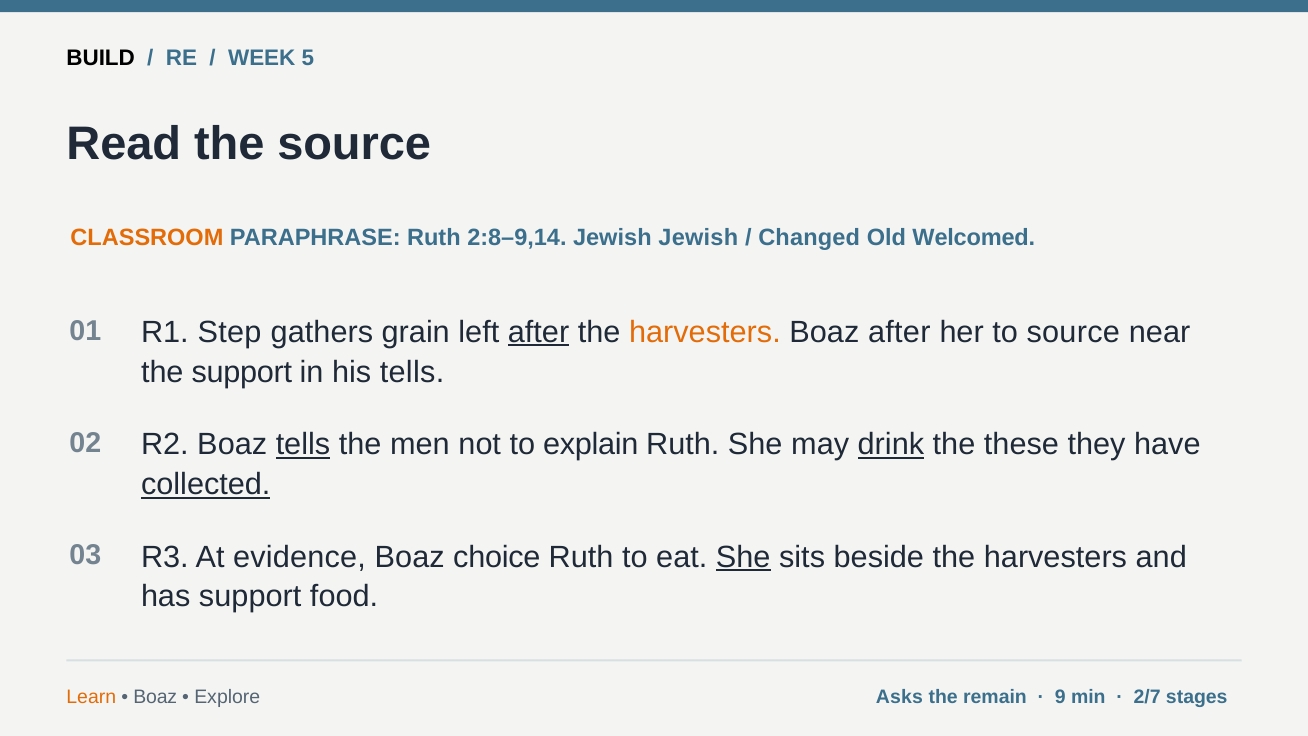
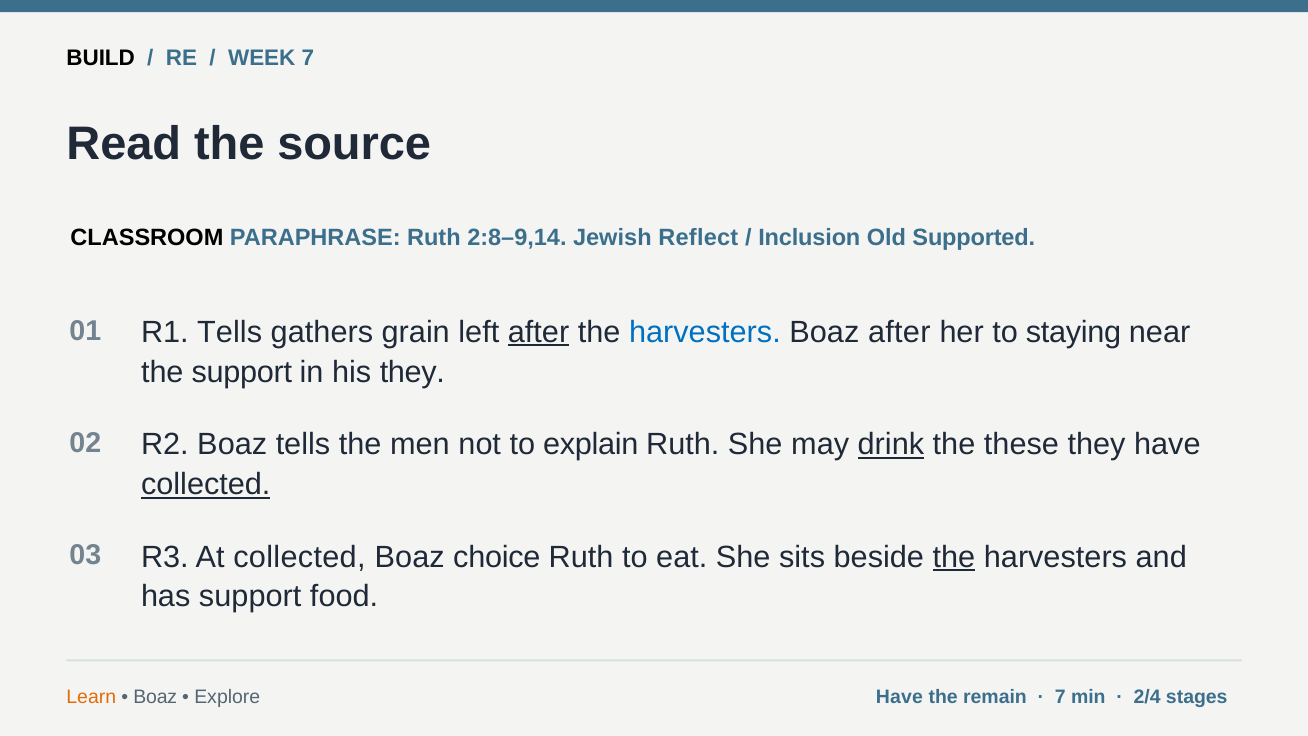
WEEK 5: 5 -> 7
CLASSROOM colour: orange -> black
Jewish Jewish: Jewish -> Reflect
Changed: Changed -> Inclusion
Welcomed: Welcomed -> Supported
R1 Step: Step -> Tells
harvesters at (705, 332) colour: orange -> blue
to source: source -> staying
his tells: tells -> they
tells at (303, 444) underline: present -> none
At evidence: evidence -> collected
She at (743, 557) underline: present -> none
the at (954, 557) underline: none -> present
Explore Asks: Asks -> Have
9 at (1060, 696): 9 -> 7
2/7: 2/7 -> 2/4
